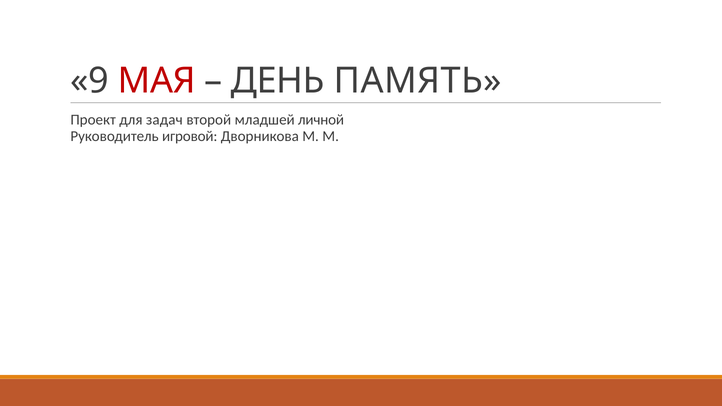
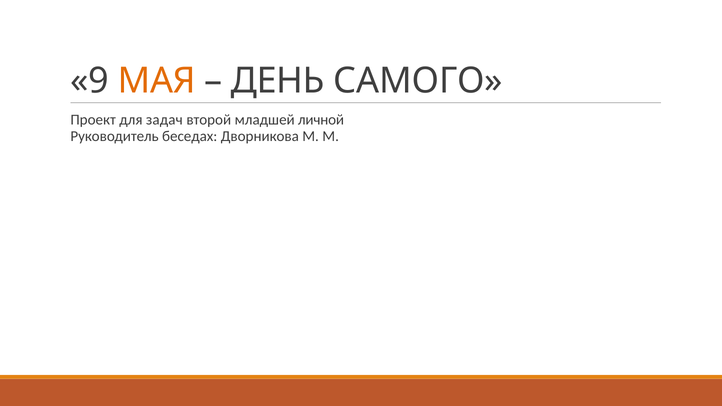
МАЯ colour: red -> orange
ПАМЯТЬ: ПАМЯТЬ -> САМОГО
игровой: игровой -> беседах
